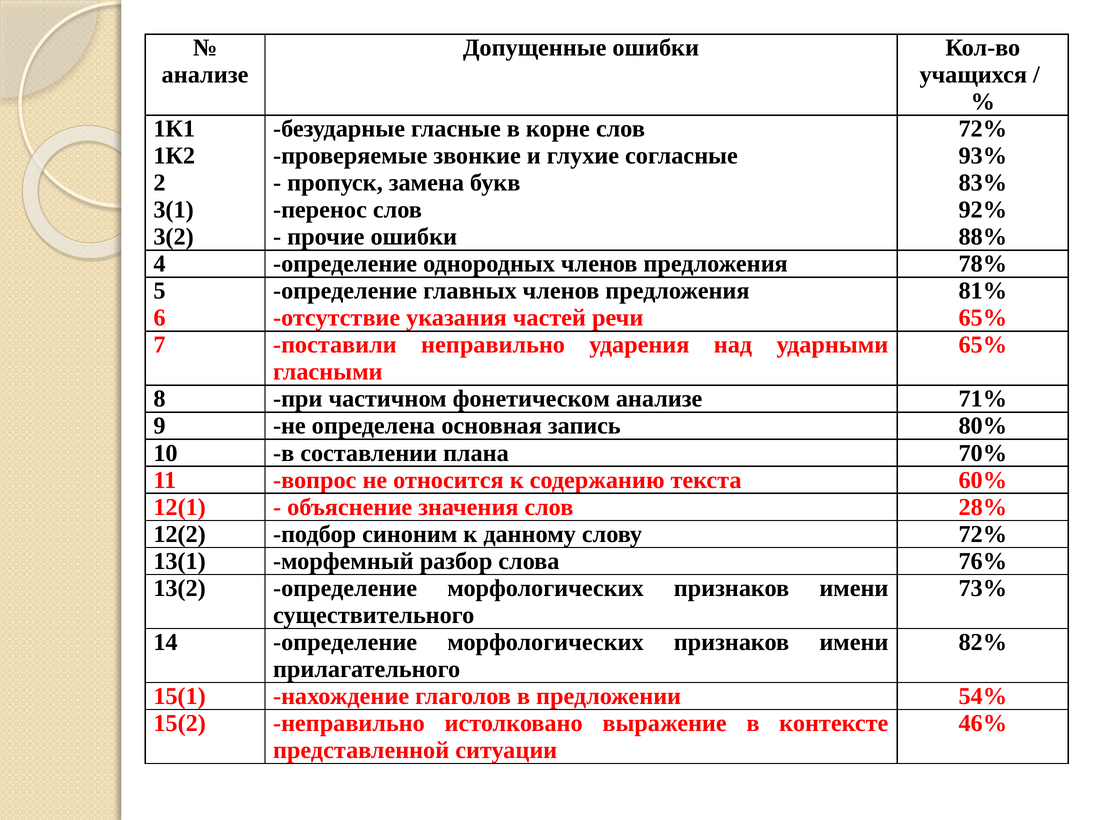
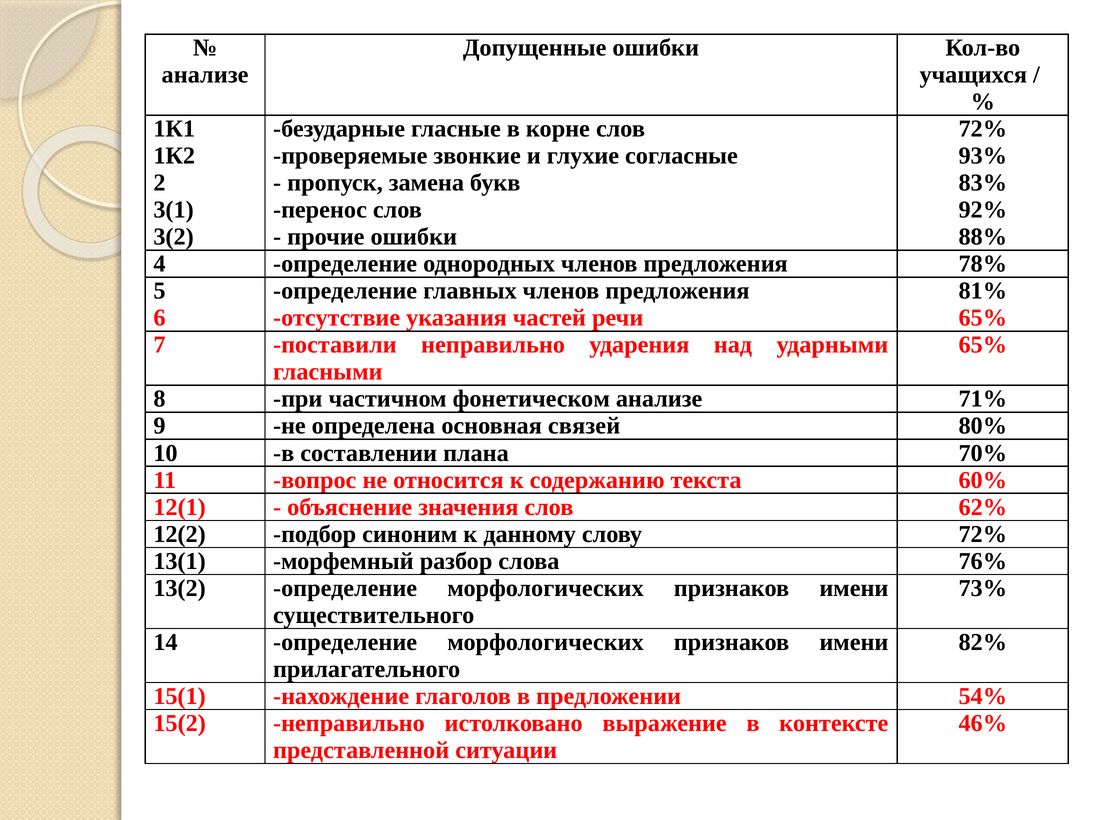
запись: запись -> связей
28%: 28% -> 62%
